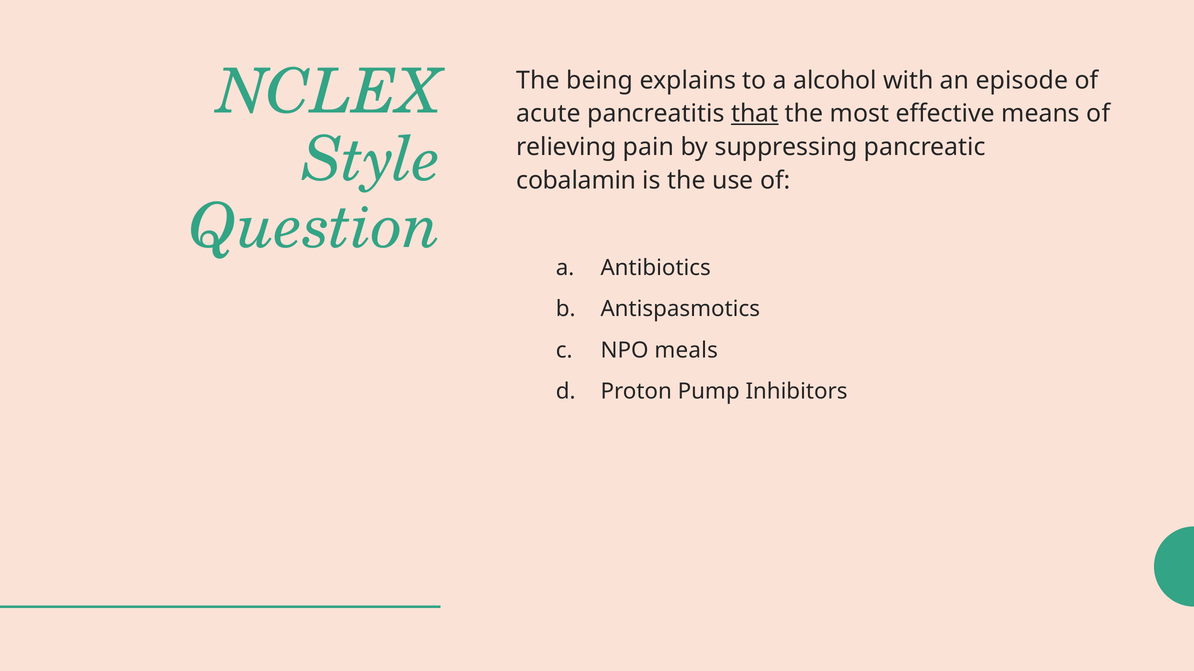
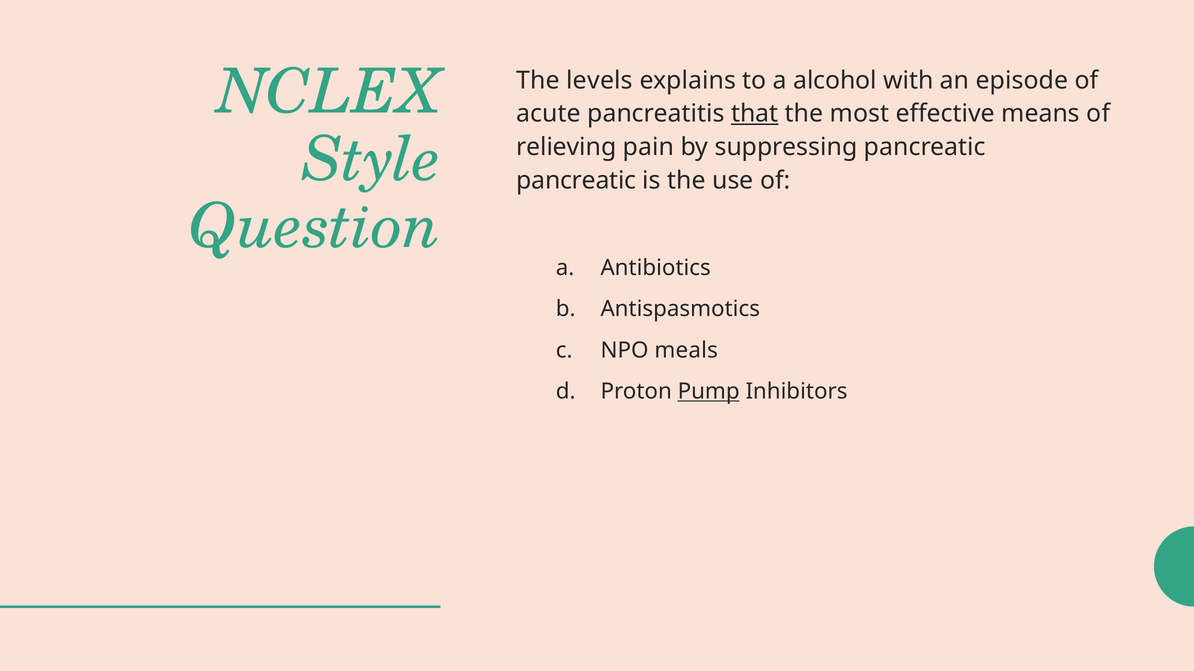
being: being -> levels
cobalamin at (576, 181): cobalamin -> pancreatic
Pump underline: none -> present
